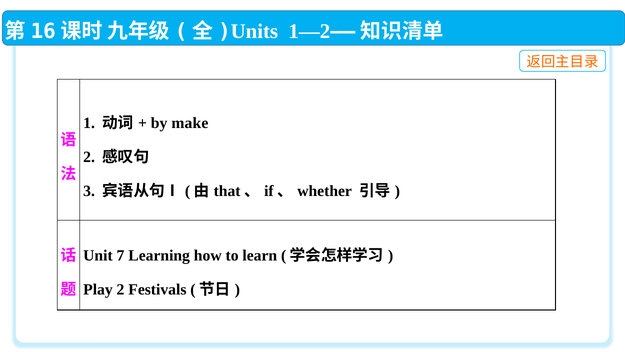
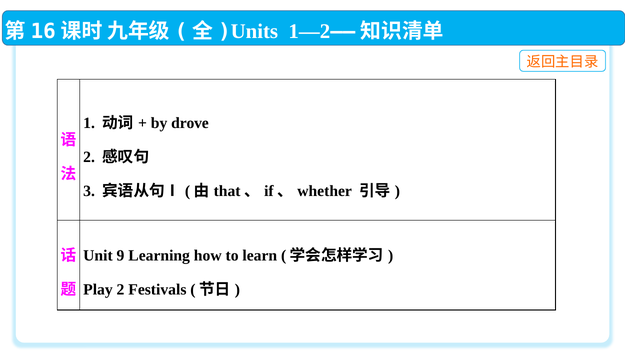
make: make -> drove
7: 7 -> 9
